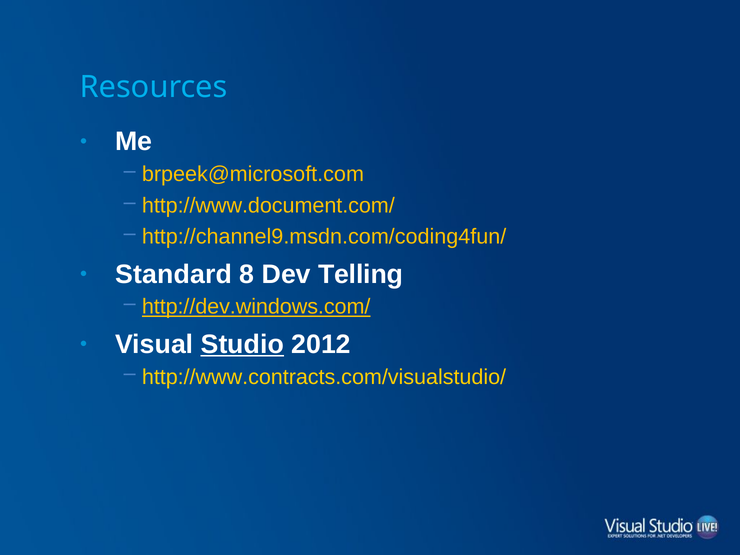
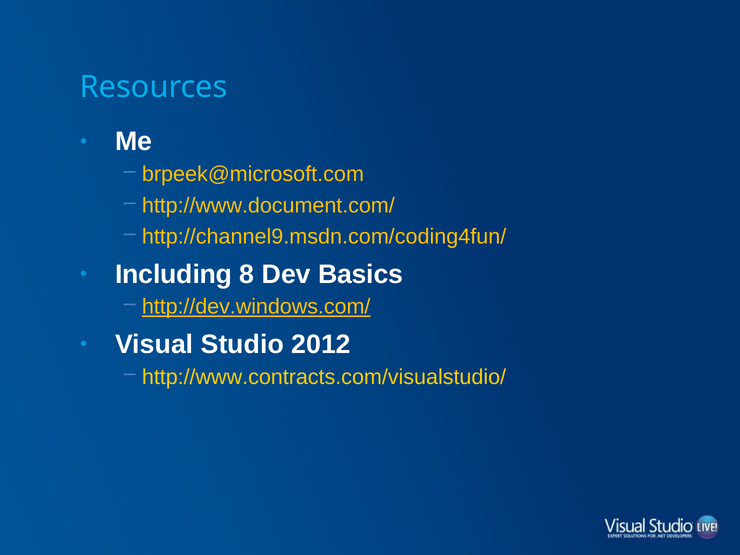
Standard: Standard -> Including
Telling: Telling -> Basics
Studio underline: present -> none
